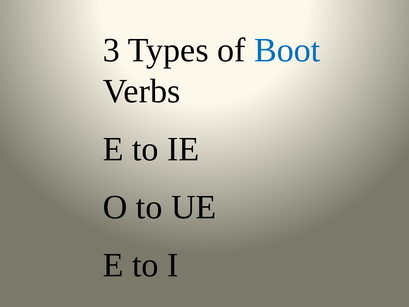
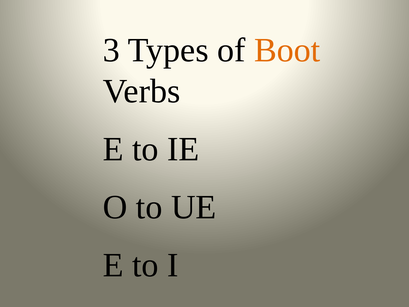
Boot colour: blue -> orange
